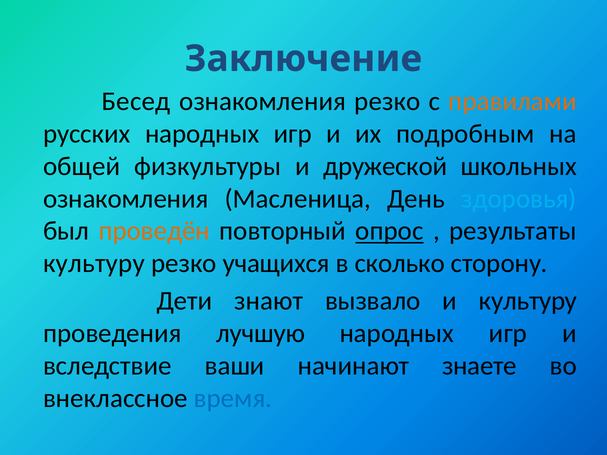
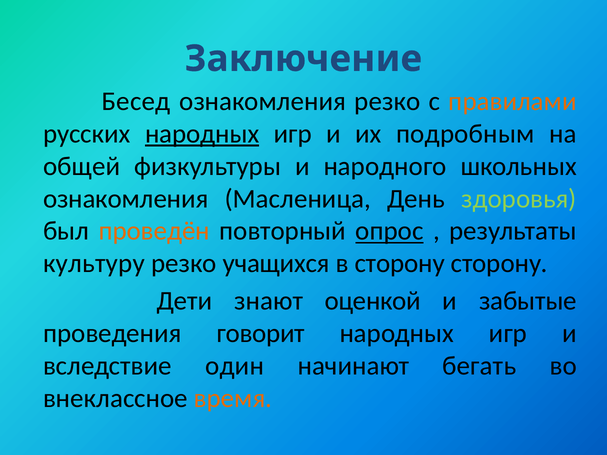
народных at (202, 134) underline: none -> present
дружеской: дружеской -> народного
здоровья colour: light blue -> light green
в сколько: сколько -> сторону
вызвало: вызвало -> оценкой
и культуру: культуру -> забытые
лучшую: лучшую -> говорит
ваши: ваши -> один
знаете: знаете -> бегать
время colour: blue -> orange
